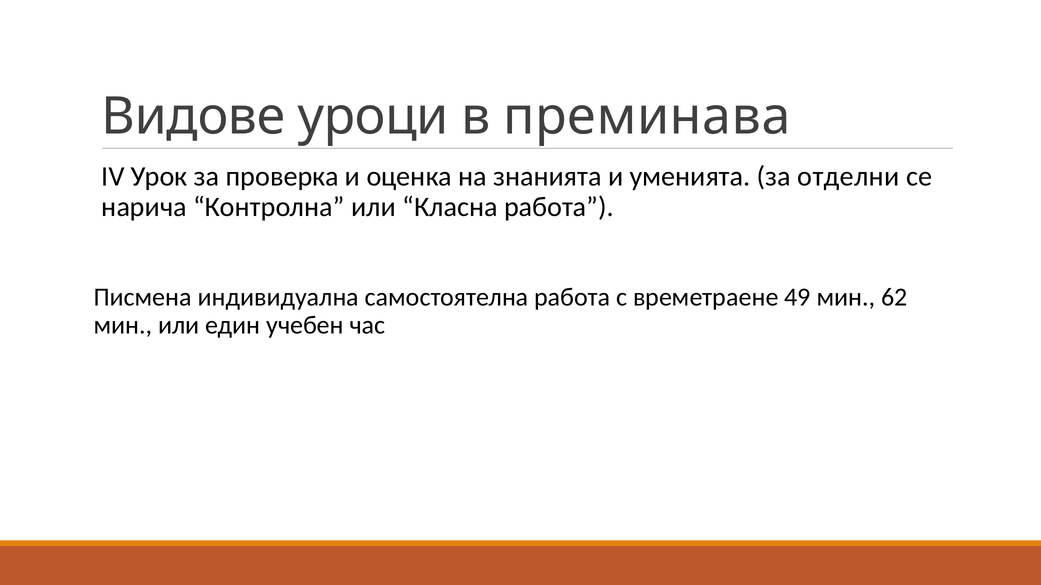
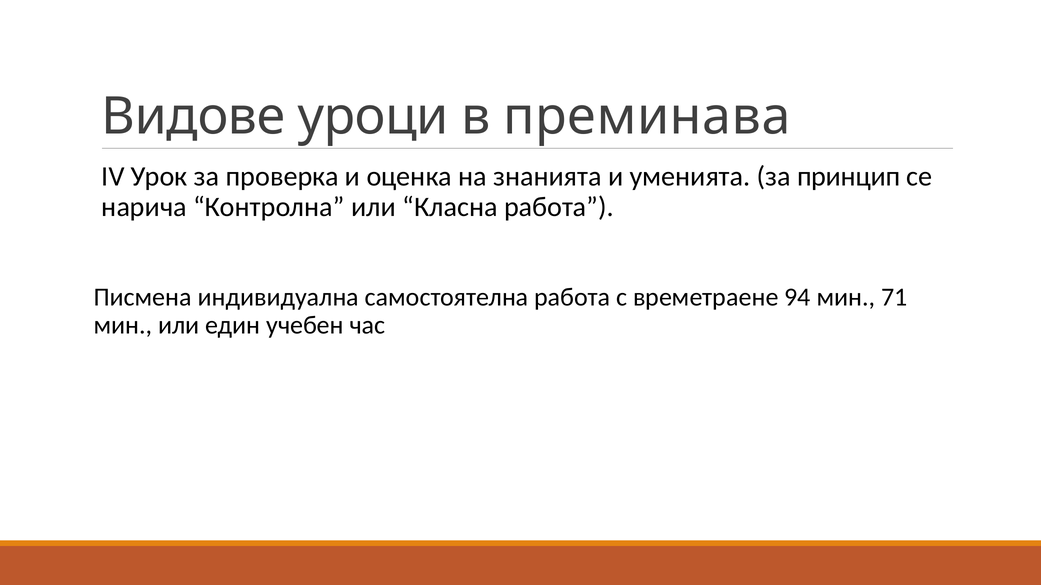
отделни: отделни -> принцип
49: 49 -> 94
62: 62 -> 71
